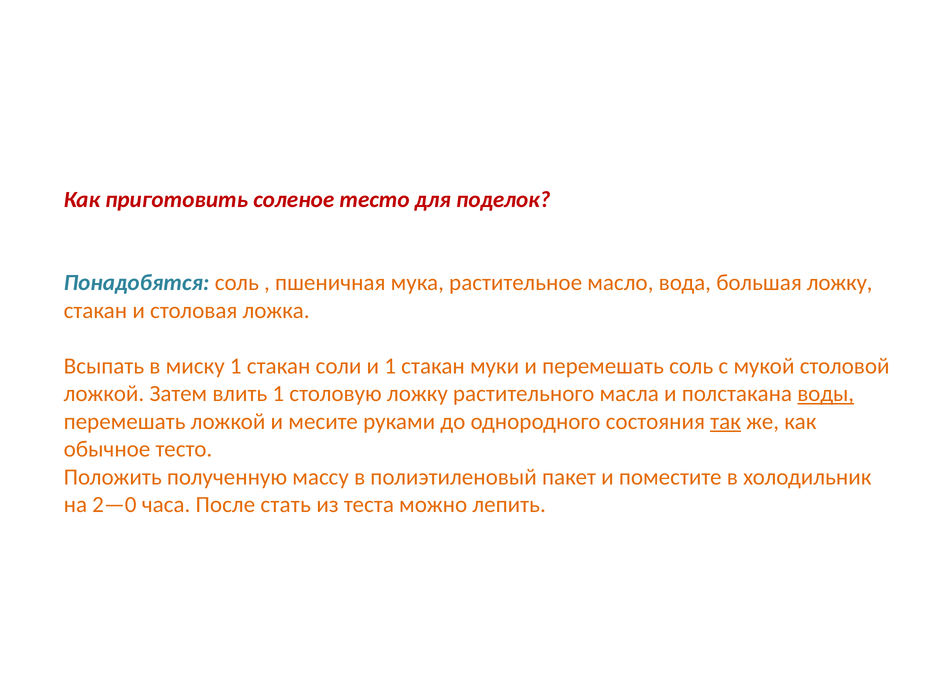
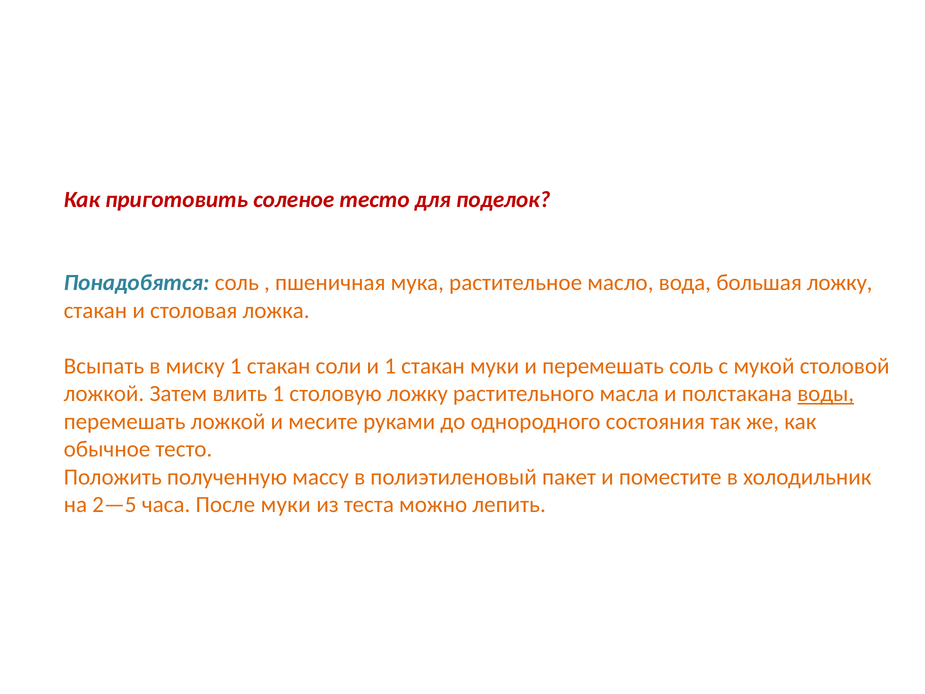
так underline: present -> none
2—0: 2—0 -> 2—5
После стать: стать -> муки
